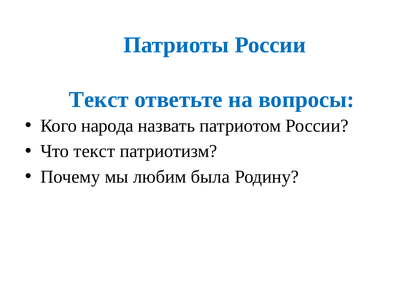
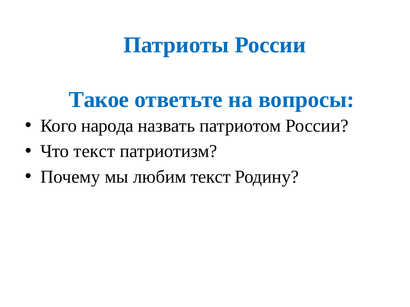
Текст at (99, 100): Текст -> Такое
любим была: была -> текст
